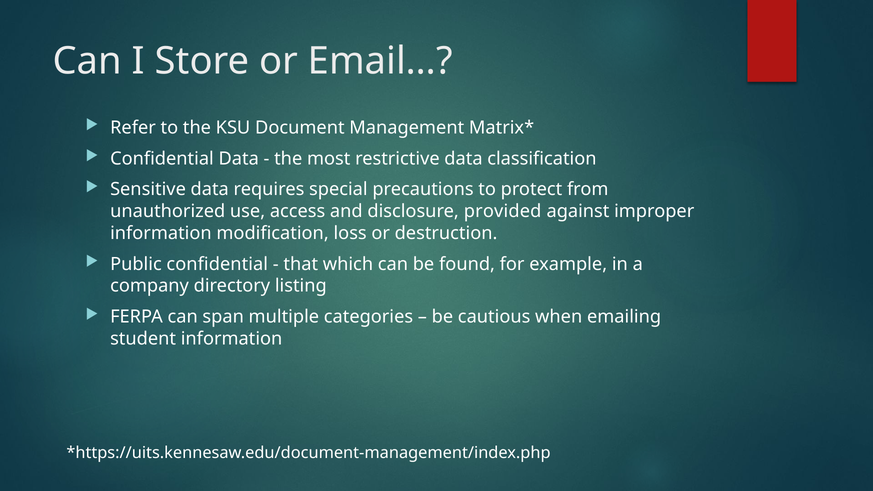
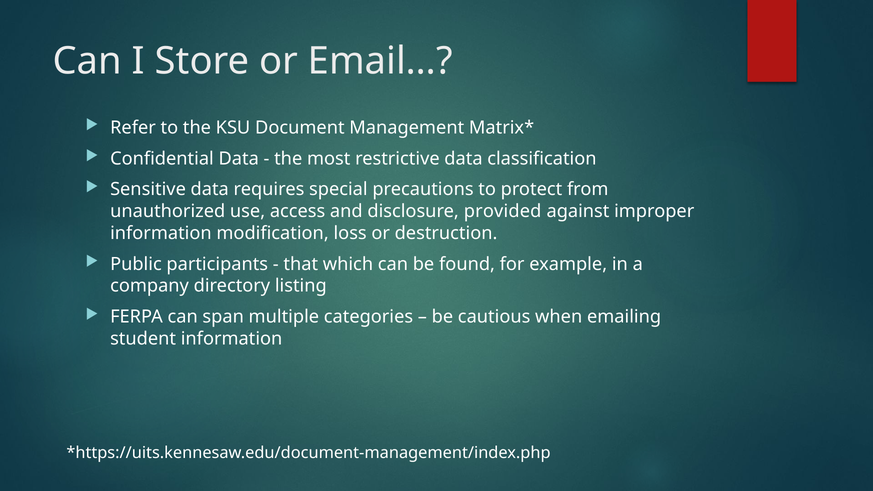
Public confidential: confidential -> participants
